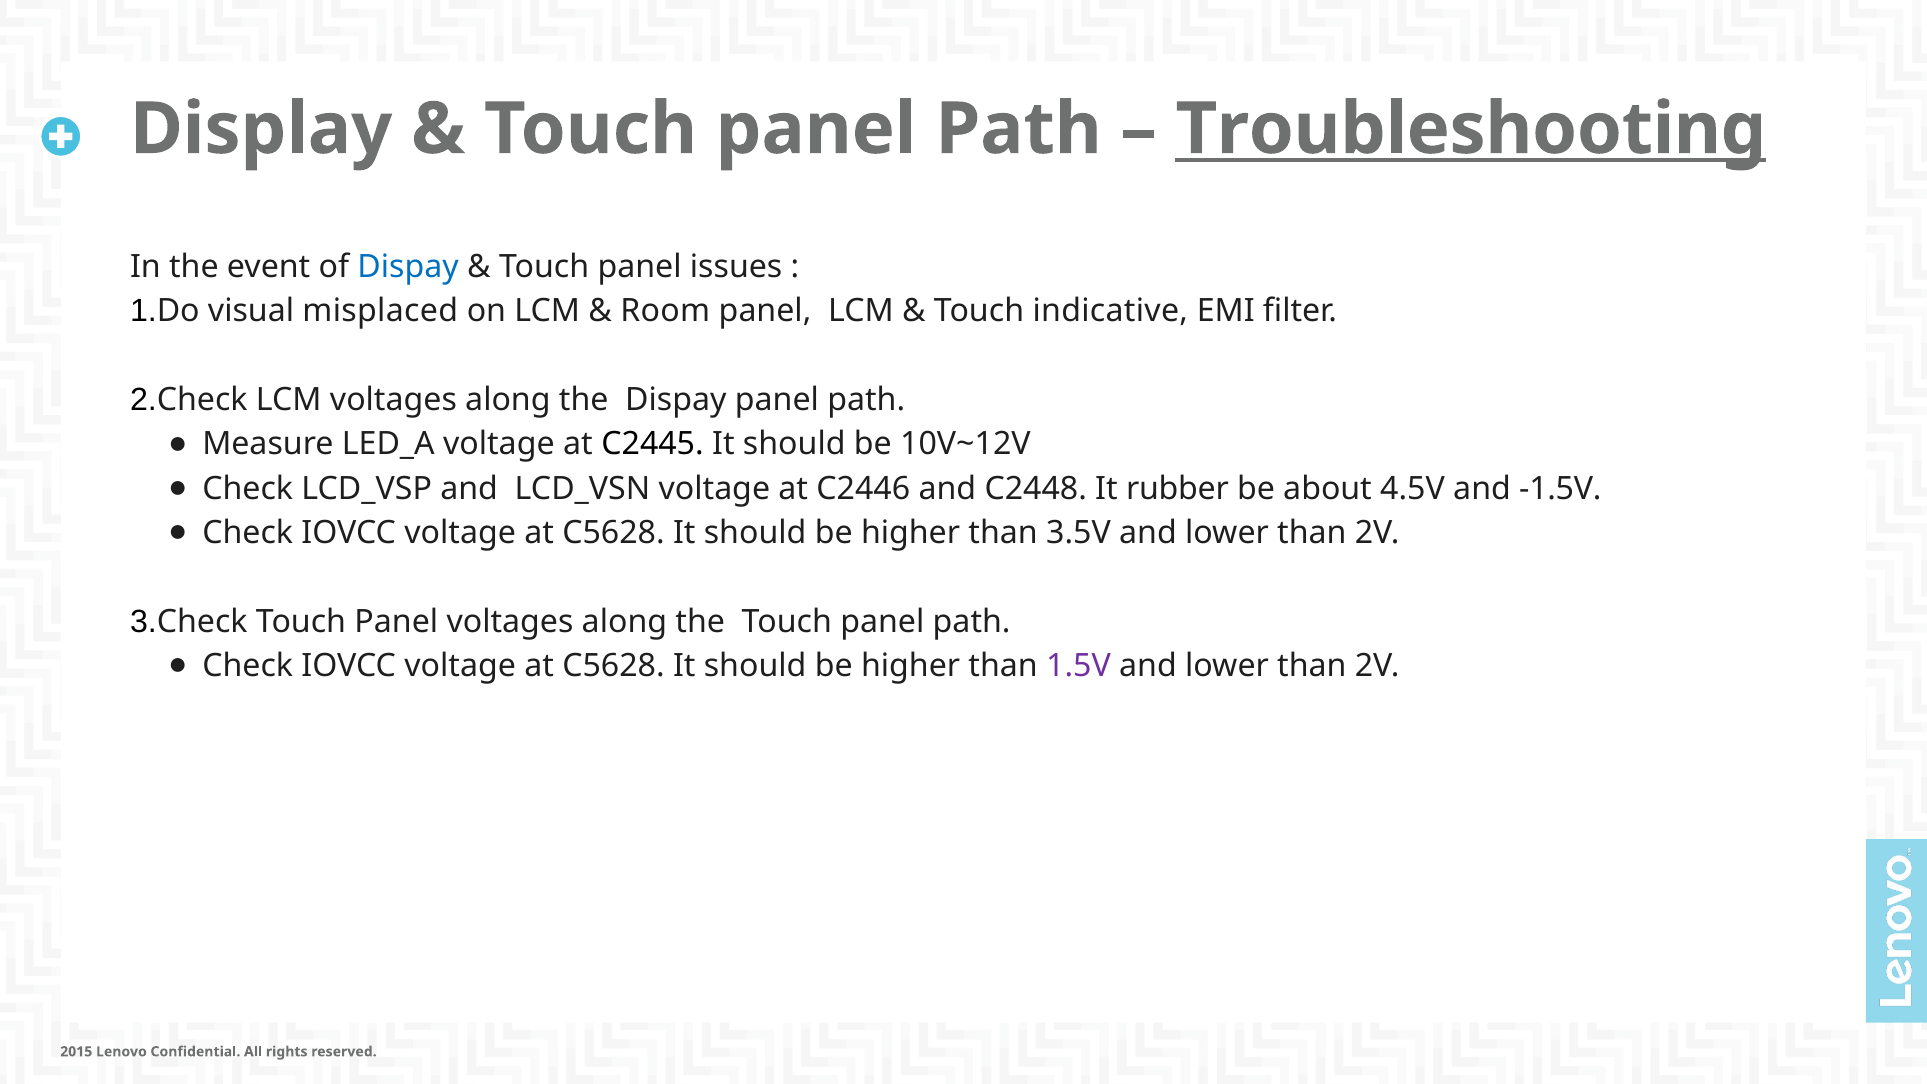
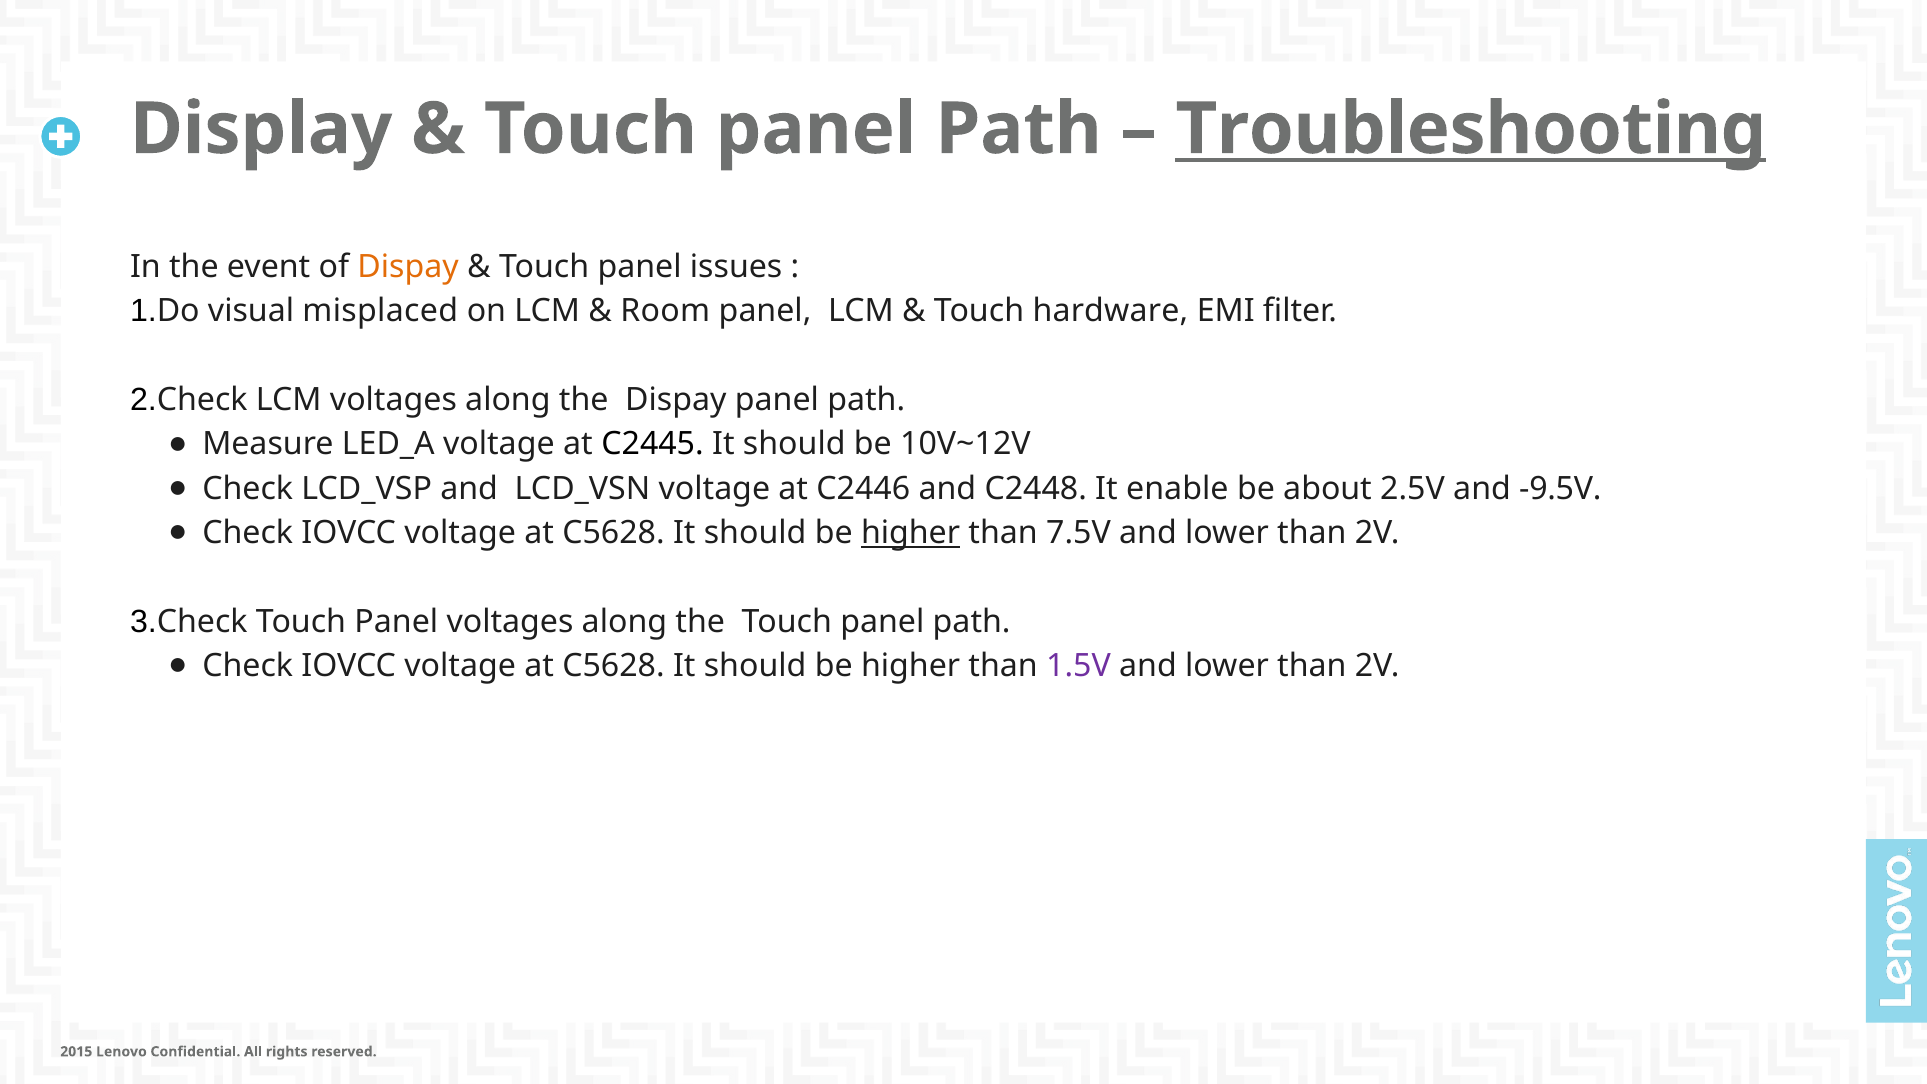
Dispay at (408, 267) colour: blue -> orange
indicative: indicative -> hardware
rubber: rubber -> enable
4.5V: 4.5V -> 2.5V
-1.5V: -1.5V -> -9.5V
higher at (911, 533) underline: none -> present
3.5V: 3.5V -> 7.5V
